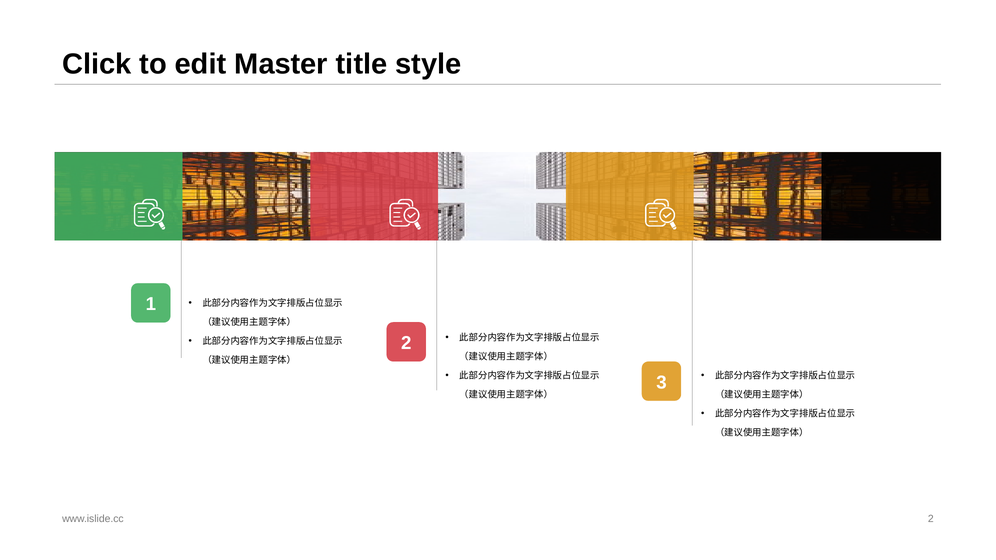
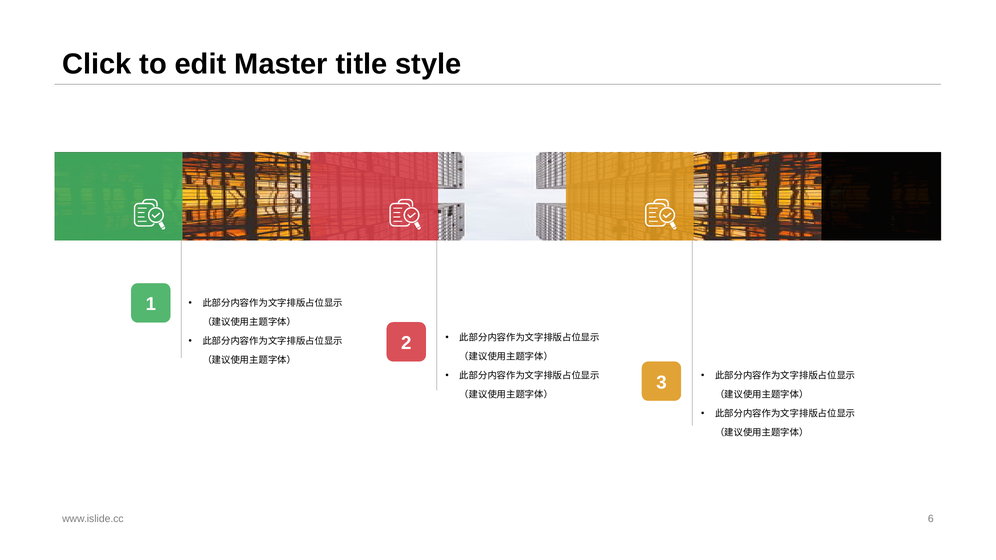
www.islide.cc 2: 2 -> 6
